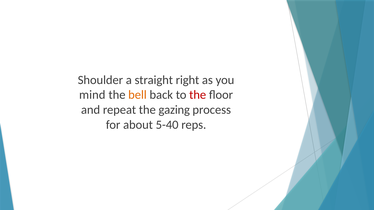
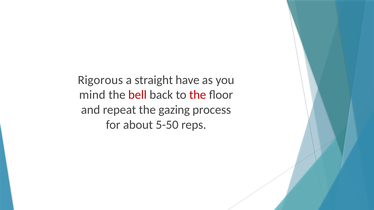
Shoulder: Shoulder -> Rigorous
right: right -> have
bell colour: orange -> red
5-40: 5-40 -> 5-50
